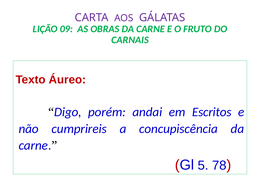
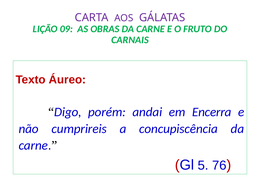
Escritos: Escritos -> Encerra
78: 78 -> 76
